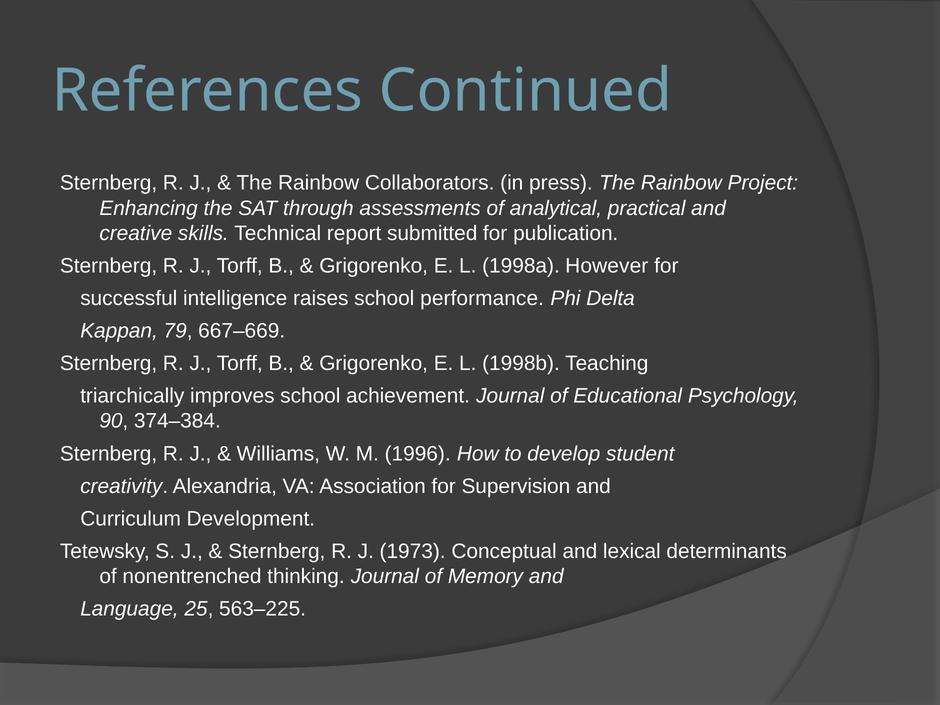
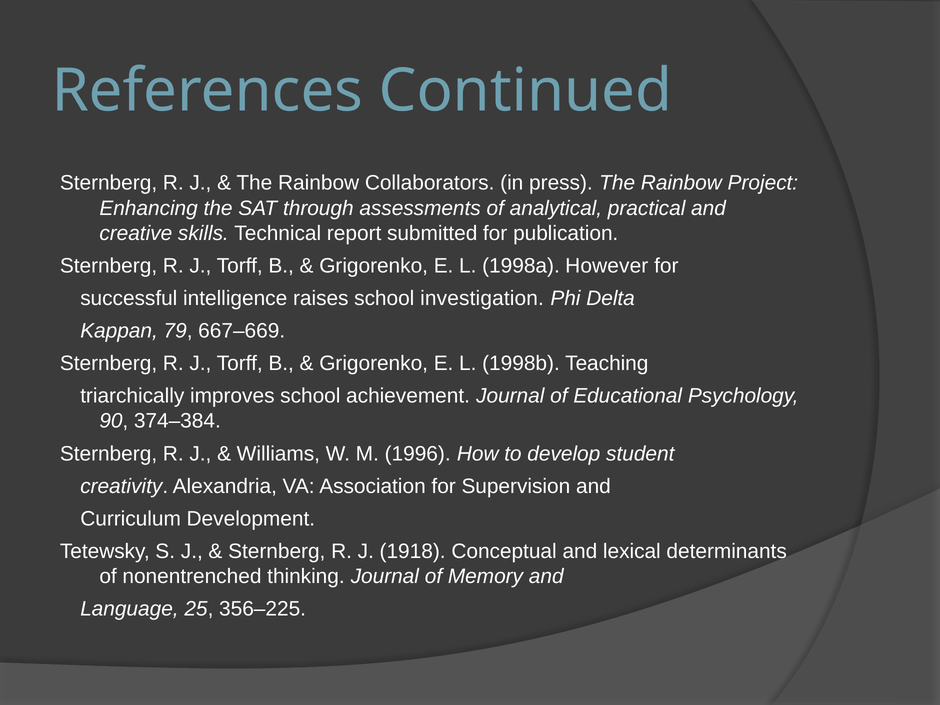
performance: performance -> investigation
1973: 1973 -> 1918
563–225: 563–225 -> 356–225
